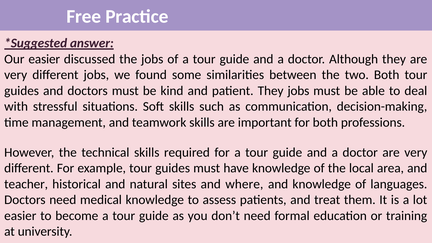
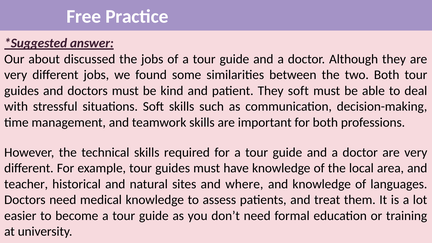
Our easier: easier -> about
They jobs: jobs -> soft
